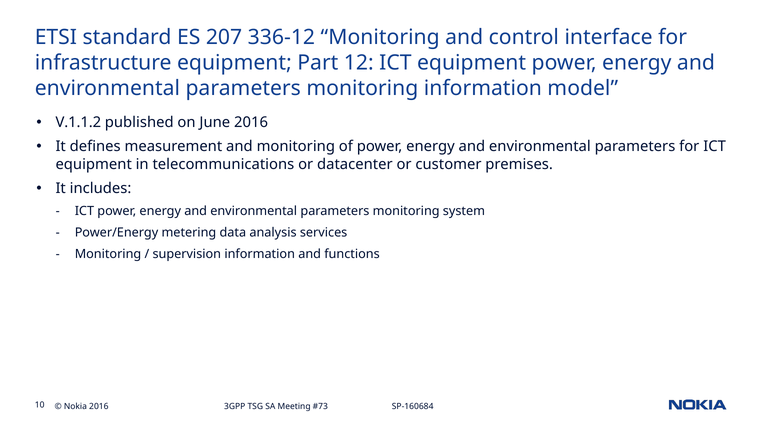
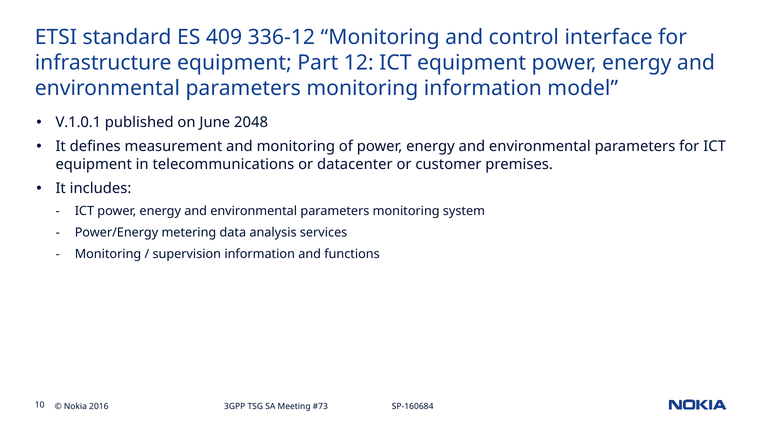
207: 207 -> 409
V.1.1.2: V.1.1.2 -> V.1.0.1
June 2016: 2016 -> 2048
